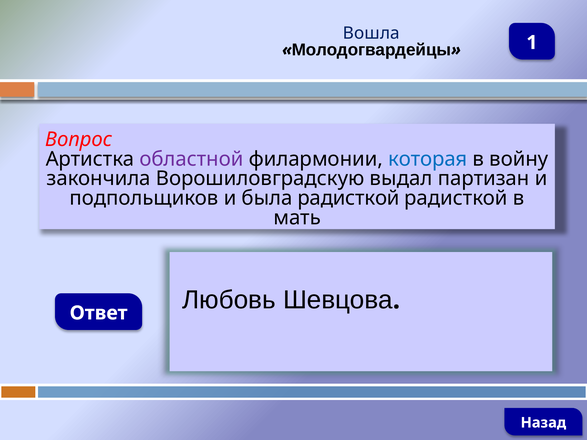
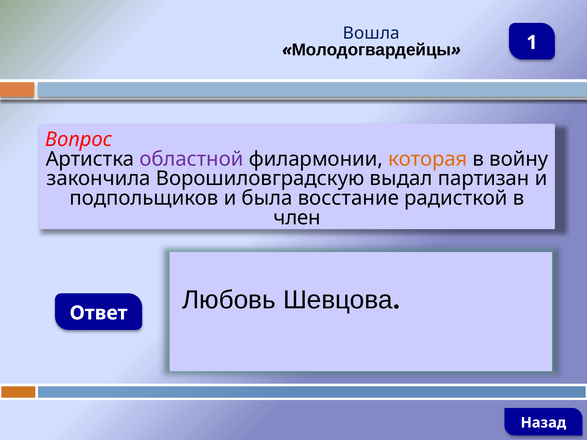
которая colour: blue -> orange
была радисткой: радисткой -> восстание
мать: мать -> член
